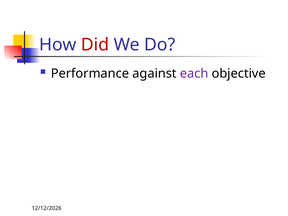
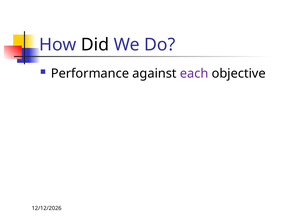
Did colour: red -> black
